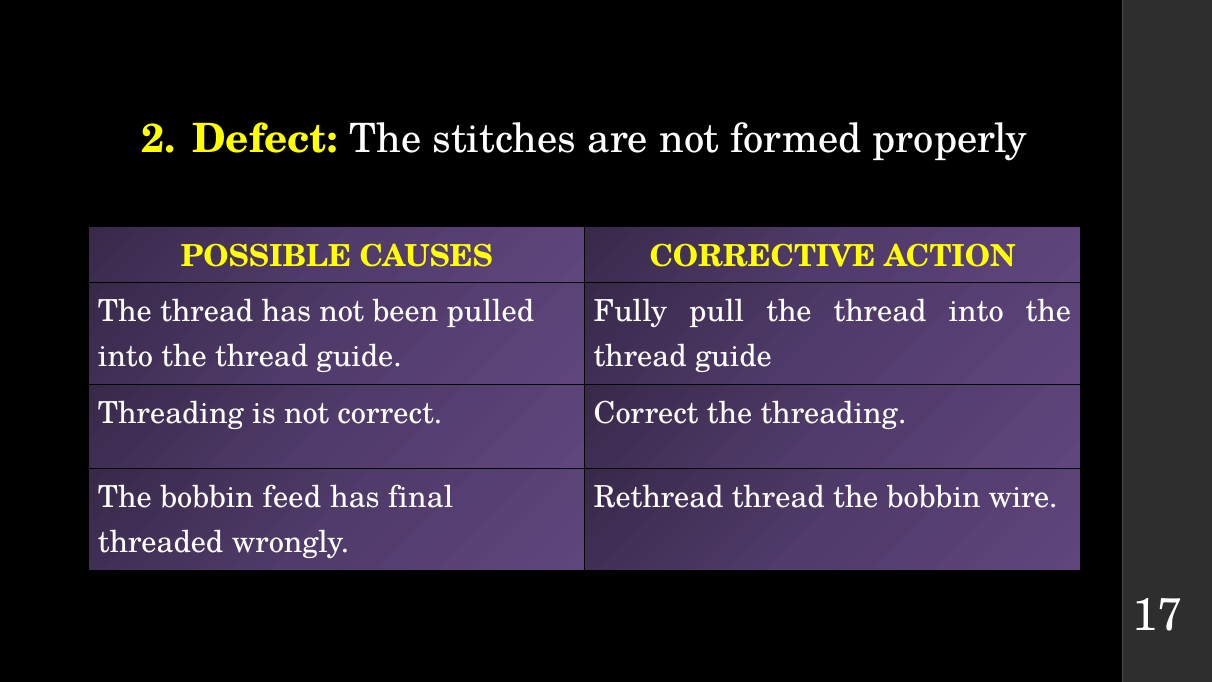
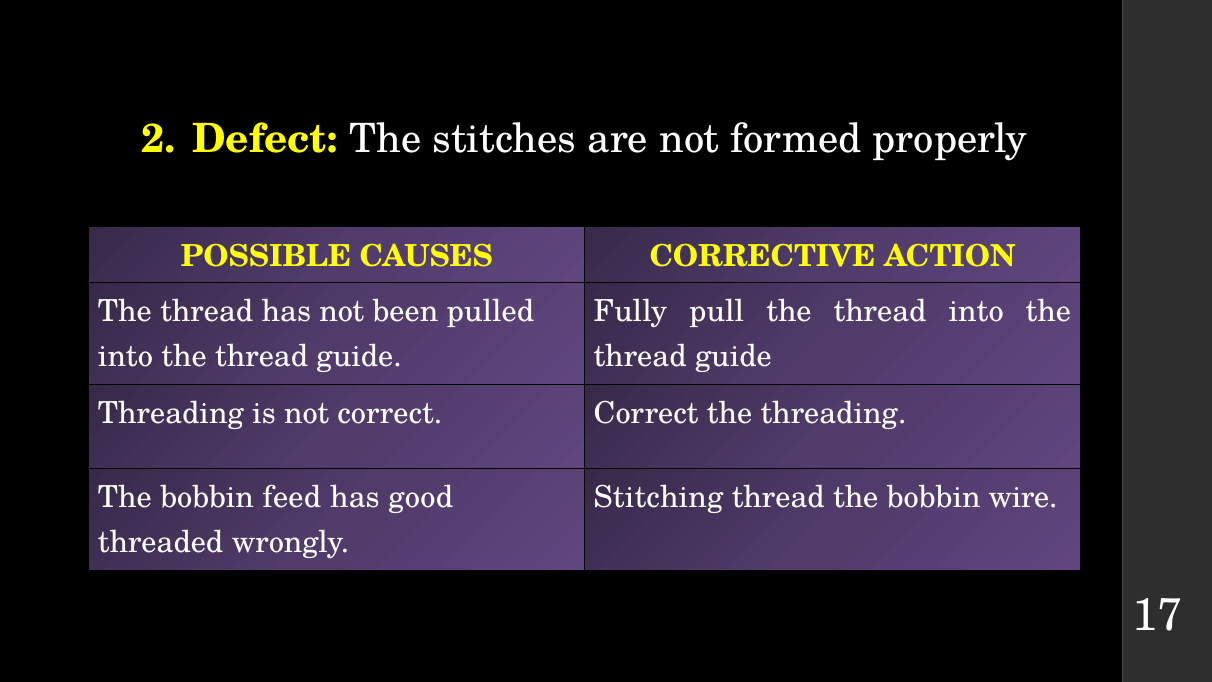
final: final -> good
Rethread: Rethread -> Stitching
